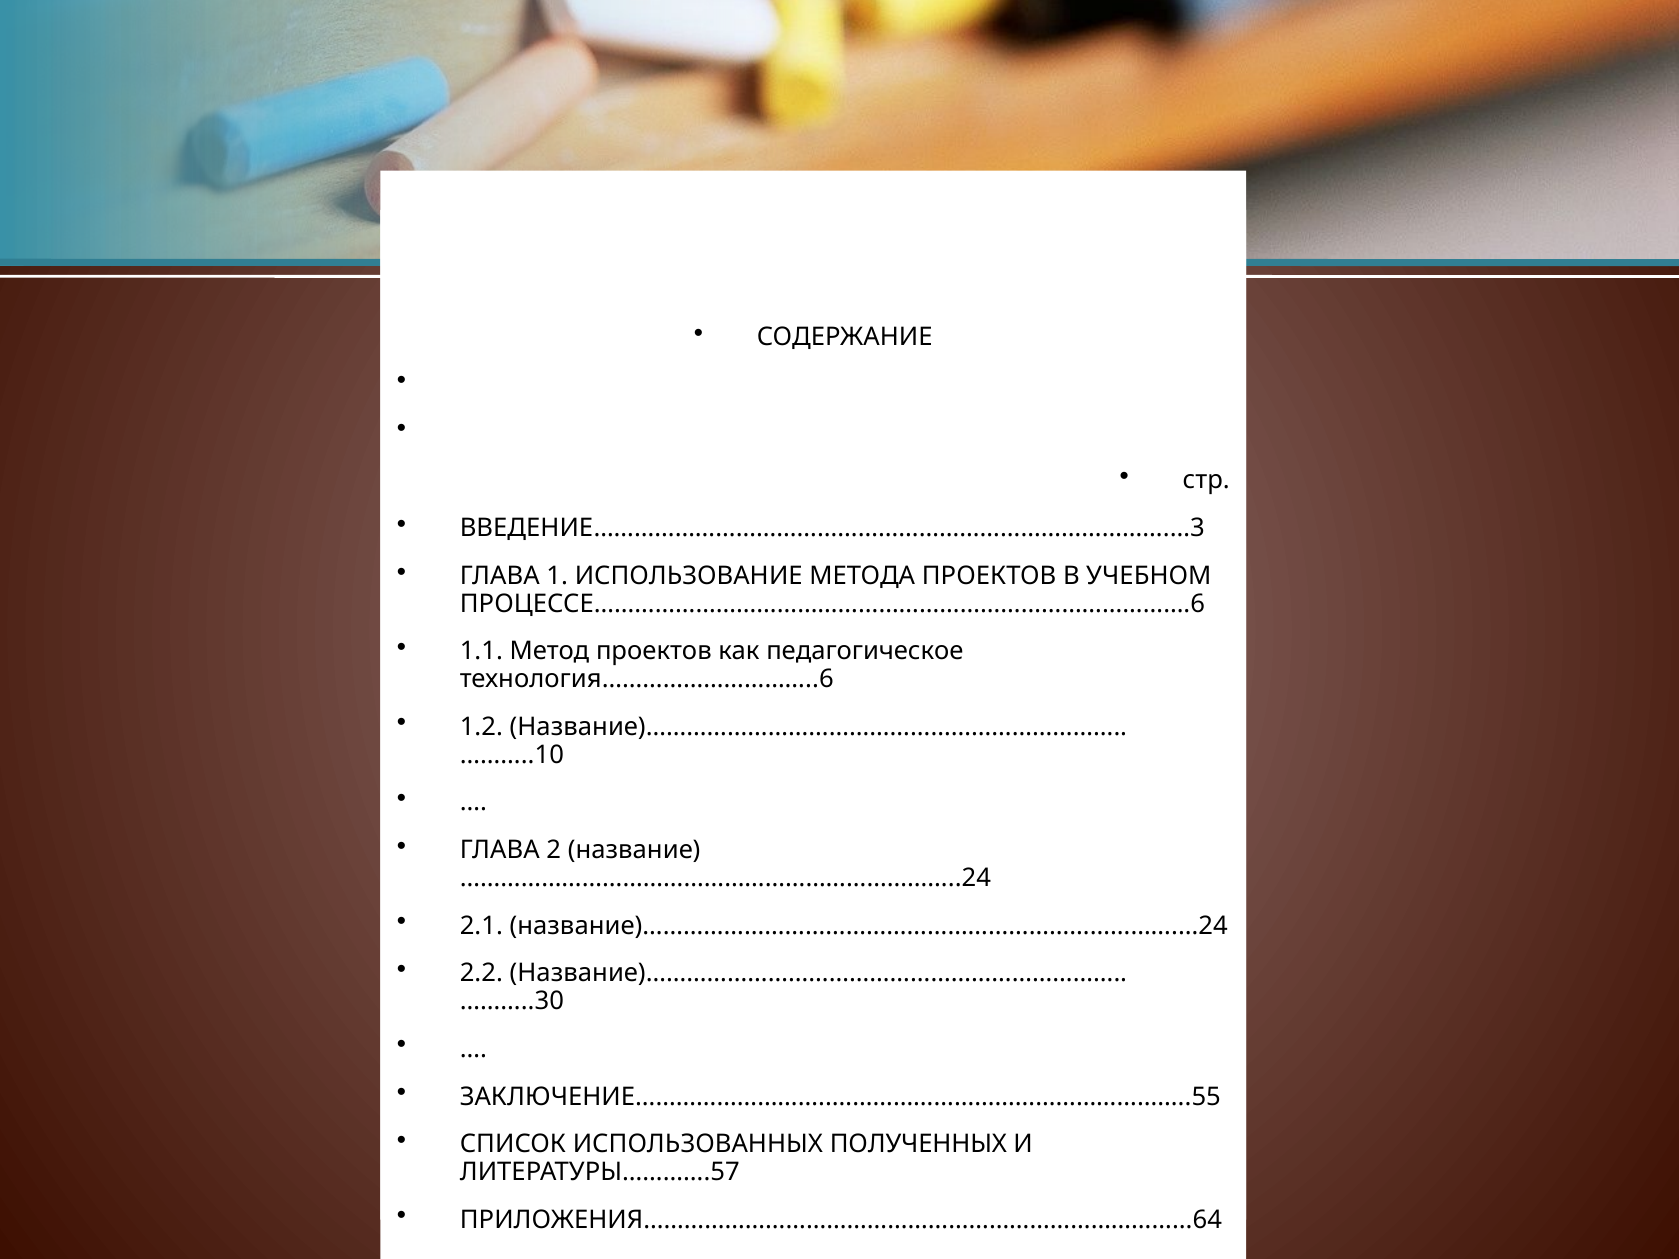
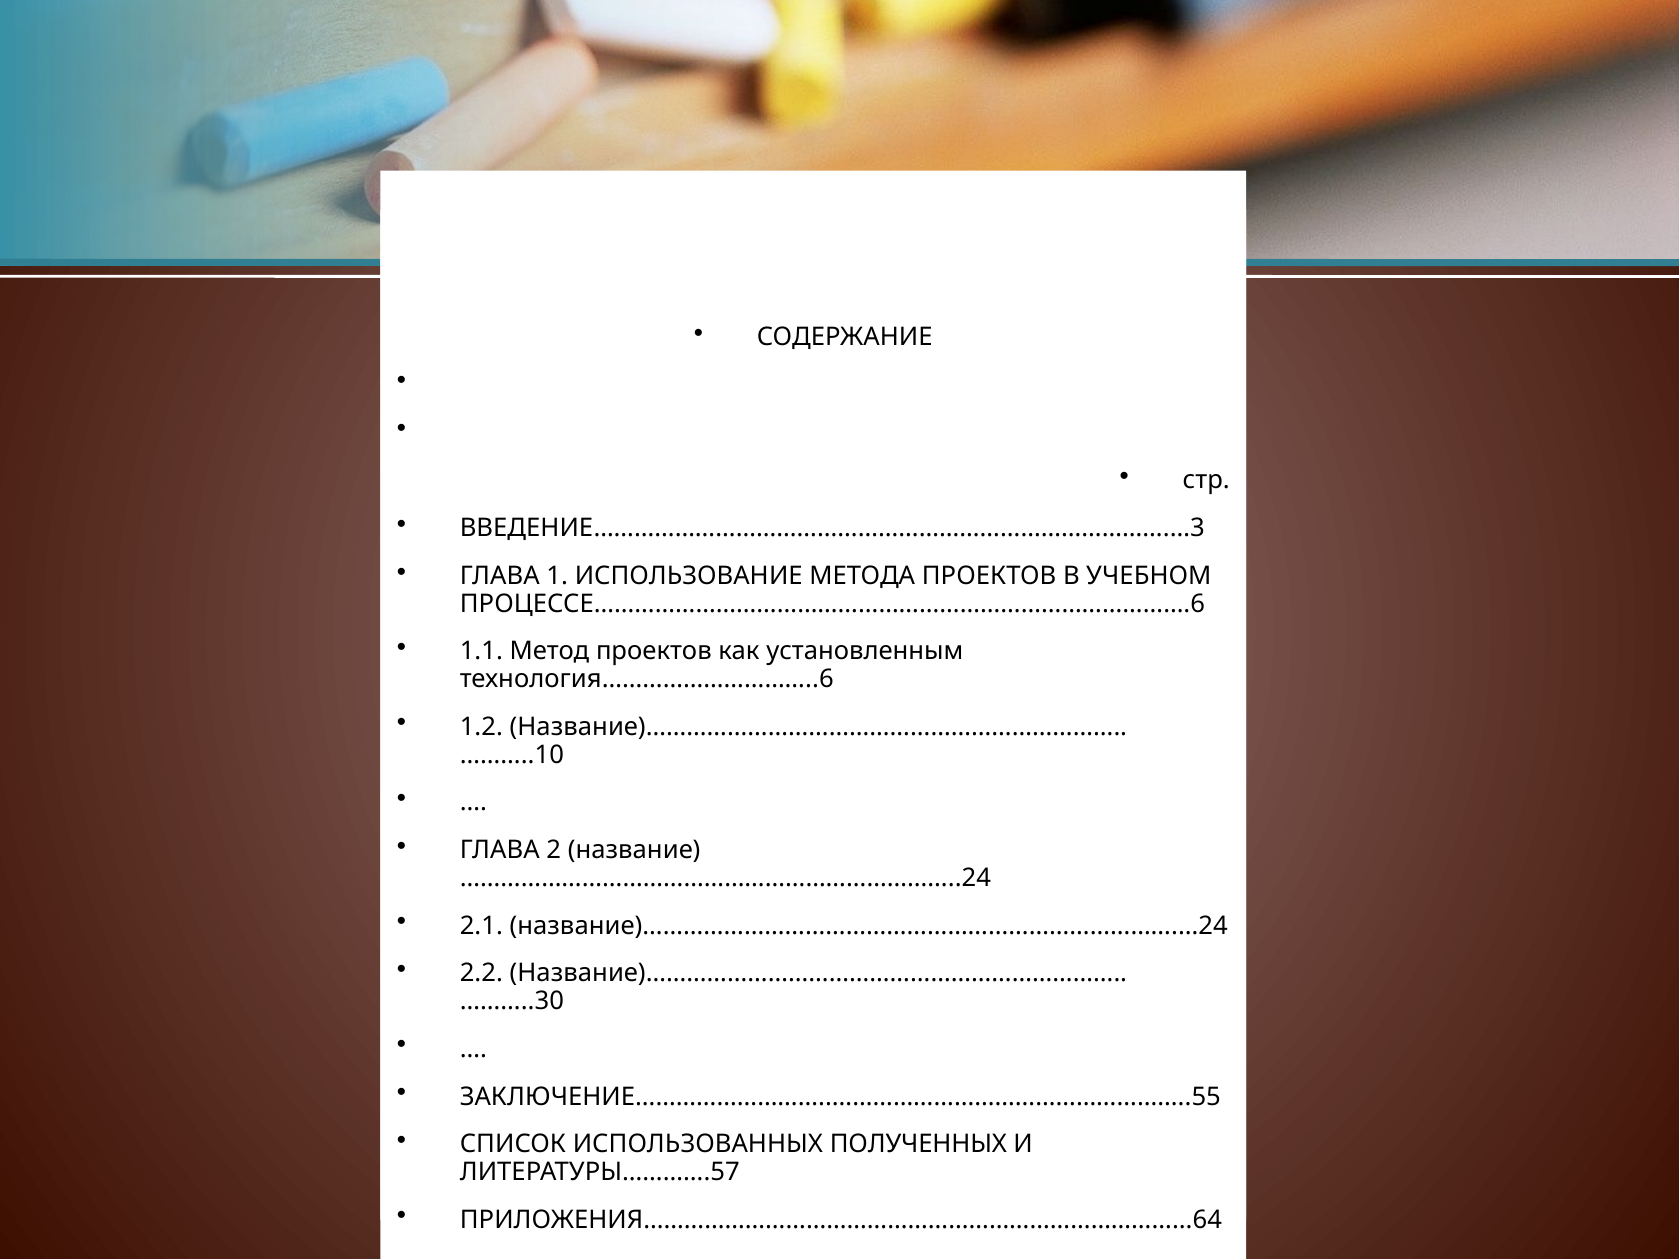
педагогическое: педагогическое -> установленным
